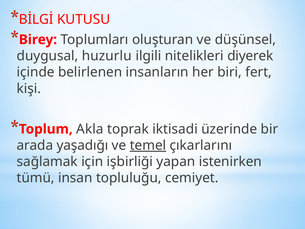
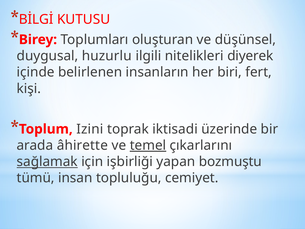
Akla: Akla -> Izini
yaşadığı: yaşadığı -> âhirette
sağlamak underline: none -> present
istenirken: istenirken -> bozmuştu
